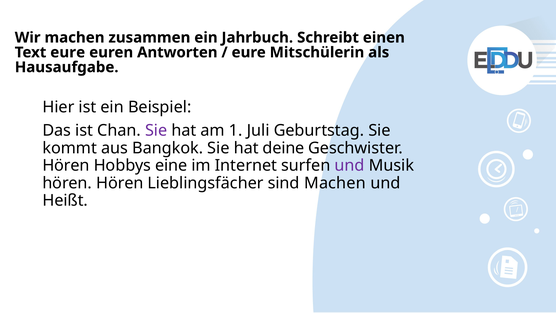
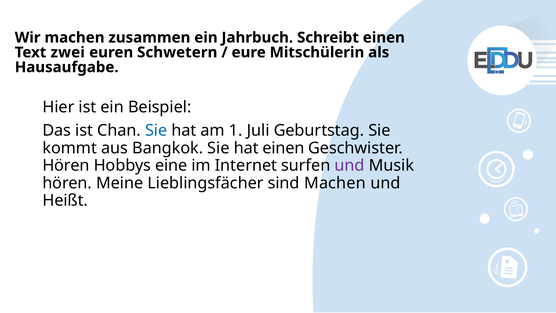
Text eure: eure -> zwei
Antworten: Antworten -> Schwetern
Sie at (156, 130) colour: purple -> blue
hat deine: deine -> einen
hören Hören: Hören -> Meine
